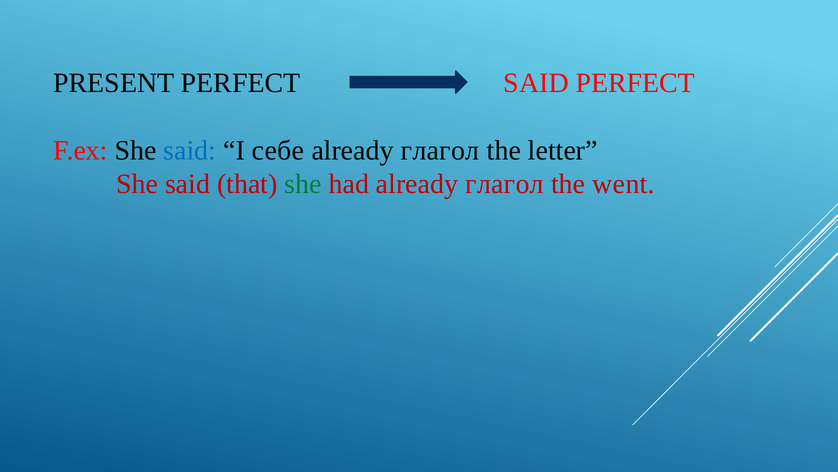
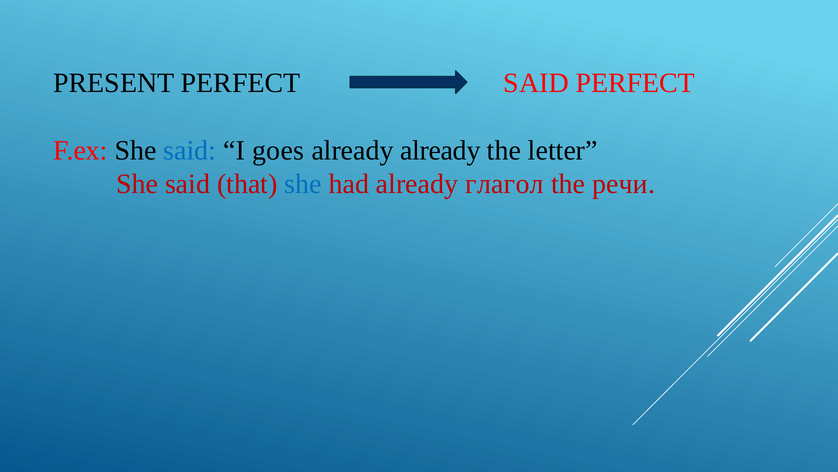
себе: себе -> goes
глагол at (440, 150): глагол -> already
she at (303, 184) colour: green -> blue
went: went -> речи
